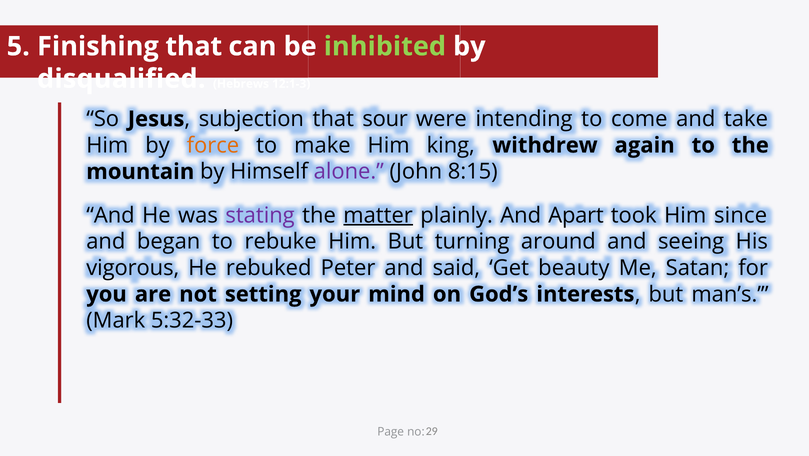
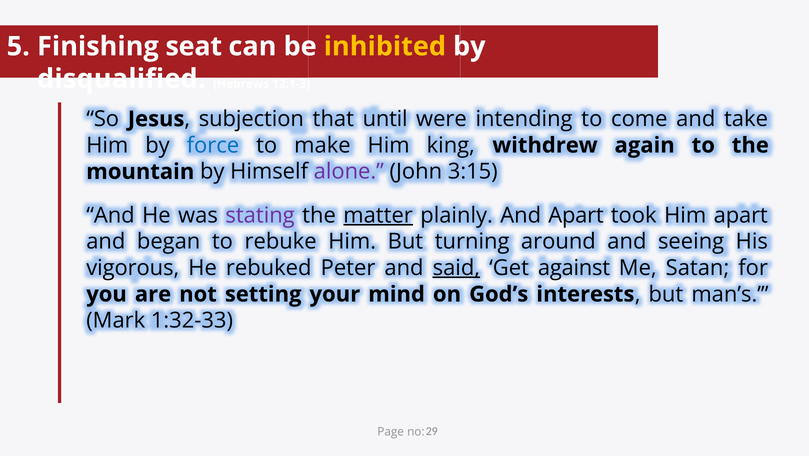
Finishing that: that -> seat
inhibited colour: light green -> yellow
sour: sour -> until
force colour: orange -> blue
8:15: 8:15 -> 3:15
Him since: since -> apart
said underline: none -> present
beauty: beauty -> against
5:32-33: 5:32-33 -> 1:32-33
